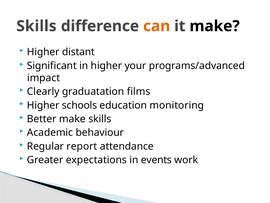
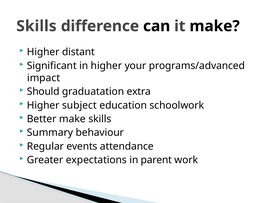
can colour: orange -> black
Clearly: Clearly -> Should
films: films -> extra
schools: schools -> subject
monitoring: monitoring -> schoolwork
Academic: Academic -> Summary
report: report -> events
events: events -> parent
